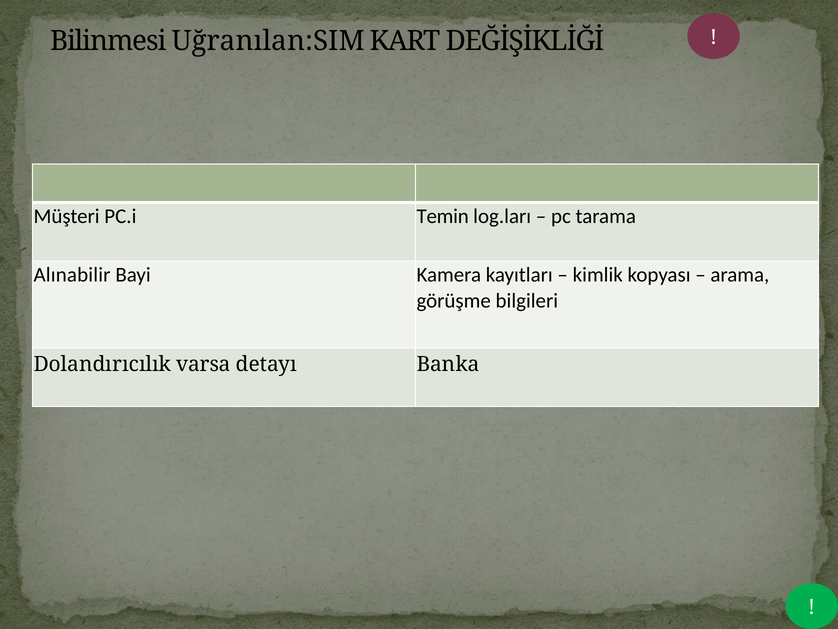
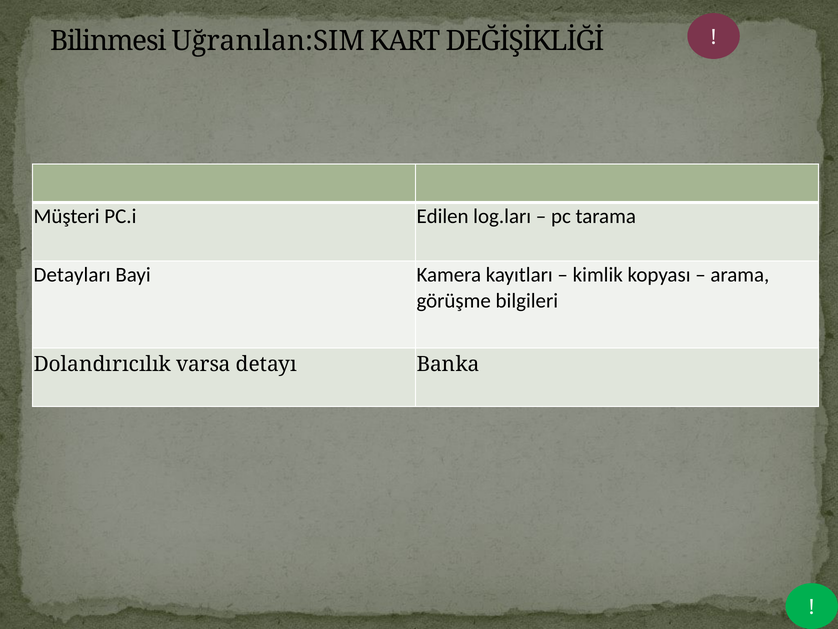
Temin: Temin -> Edilen
Alınabilir: Alınabilir -> Detayları
